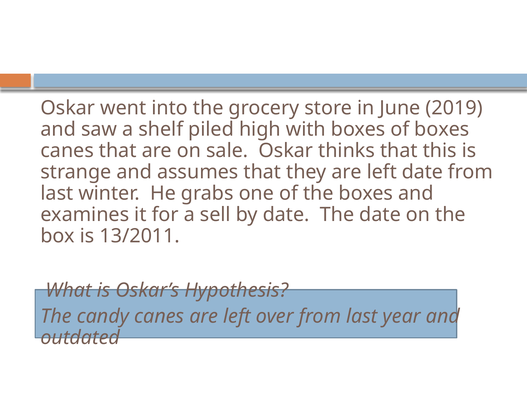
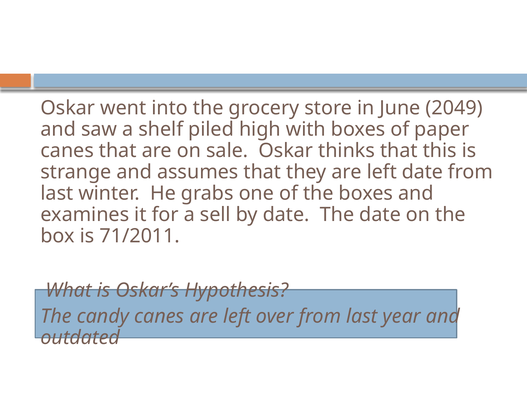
2019: 2019 -> 2049
of boxes: boxes -> paper
13/2011: 13/2011 -> 71/2011
